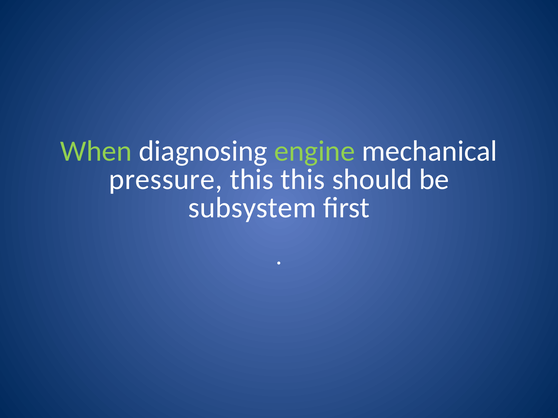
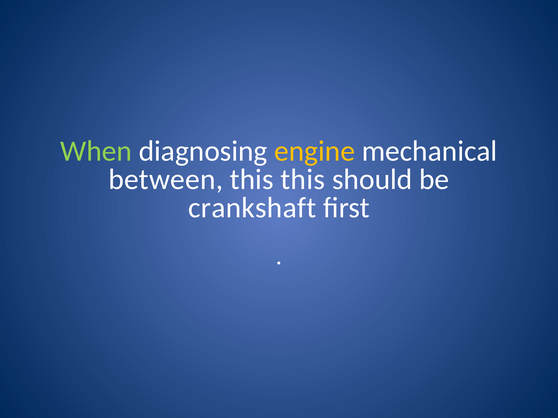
engine colour: light green -> yellow
pressure: pressure -> between
subsystem: subsystem -> crankshaft
